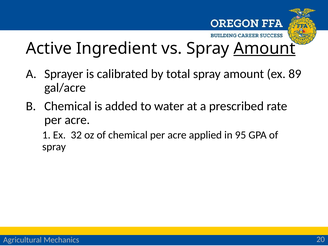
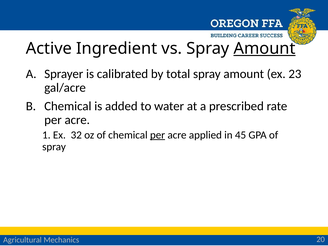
89: 89 -> 23
per at (158, 135) underline: none -> present
95: 95 -> 45
